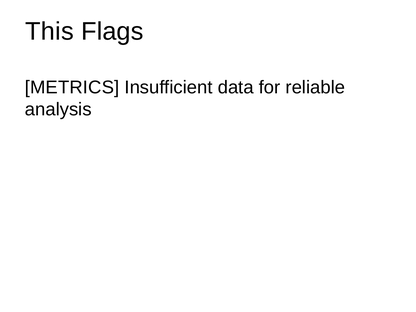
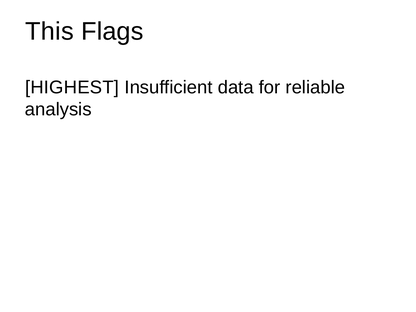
METRICS: METRICS -> HIGHEST
